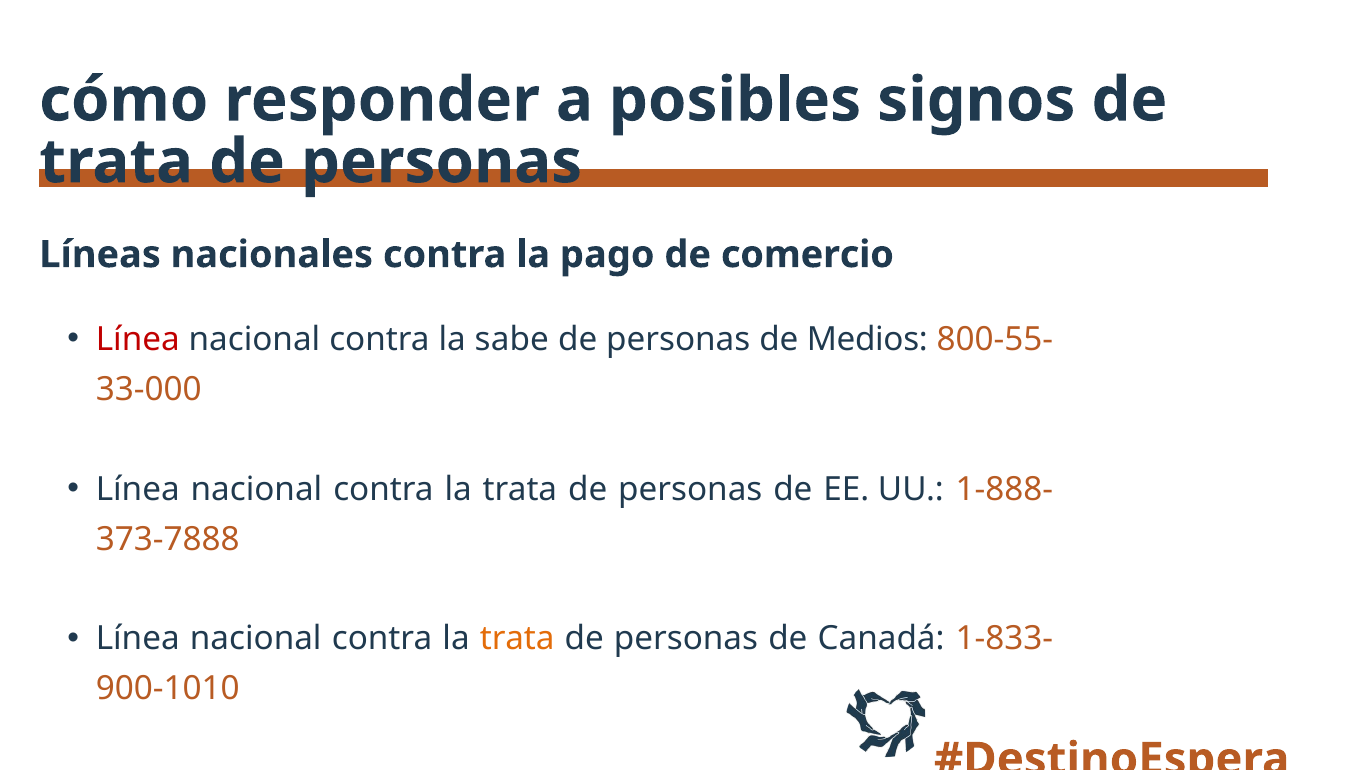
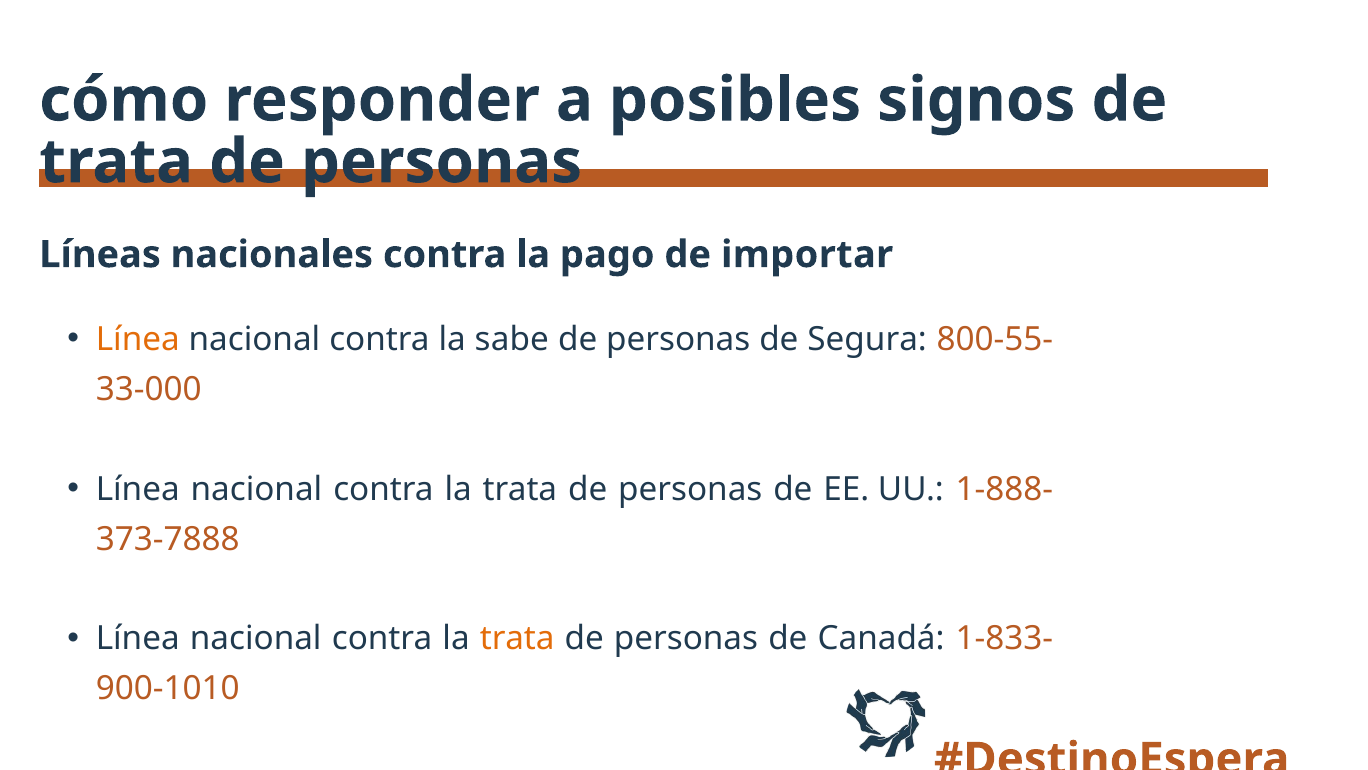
comercio: comercio -> importar
Línea at (138, 339) colour: red -> orange
Medios: Medios -> Segura
